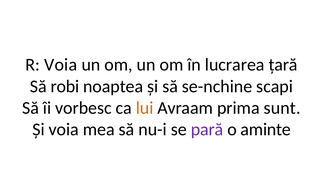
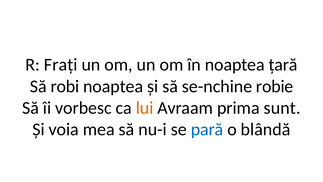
R Voia: Voia -> Frați
în lucrarea: lucrarea -> noaptea
scapi: scapi -> robie
pară colour: purple -> blue
aminte: aminte -> blândă
